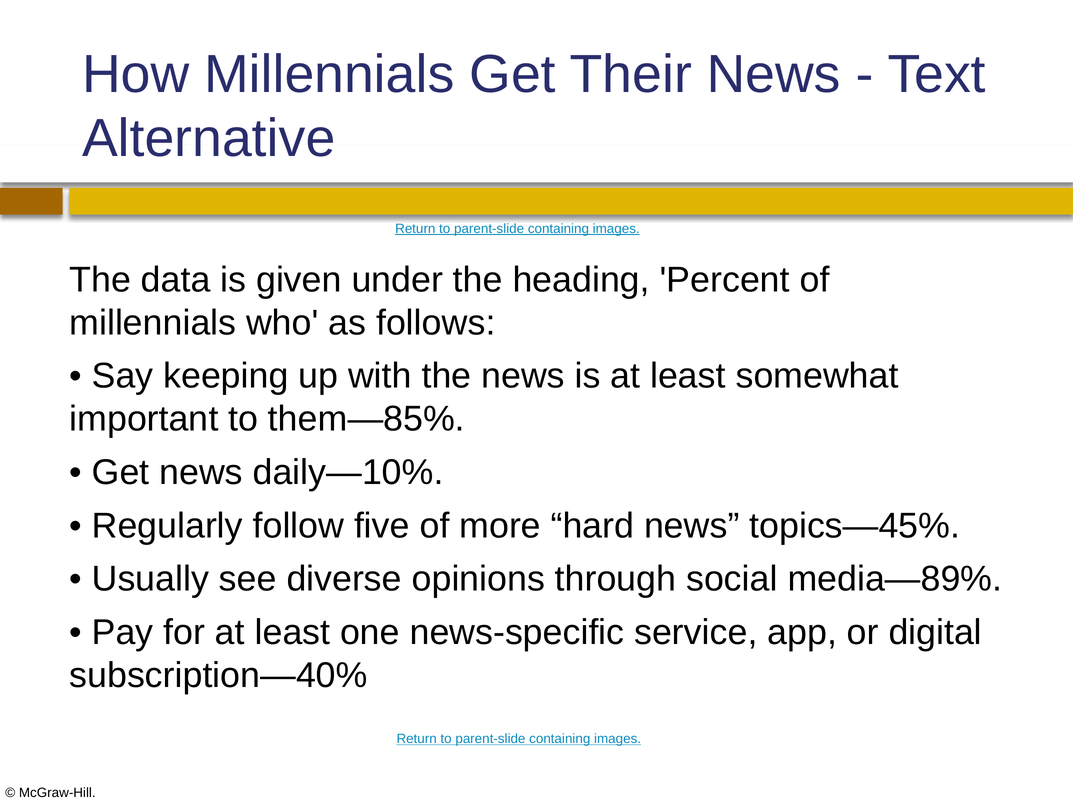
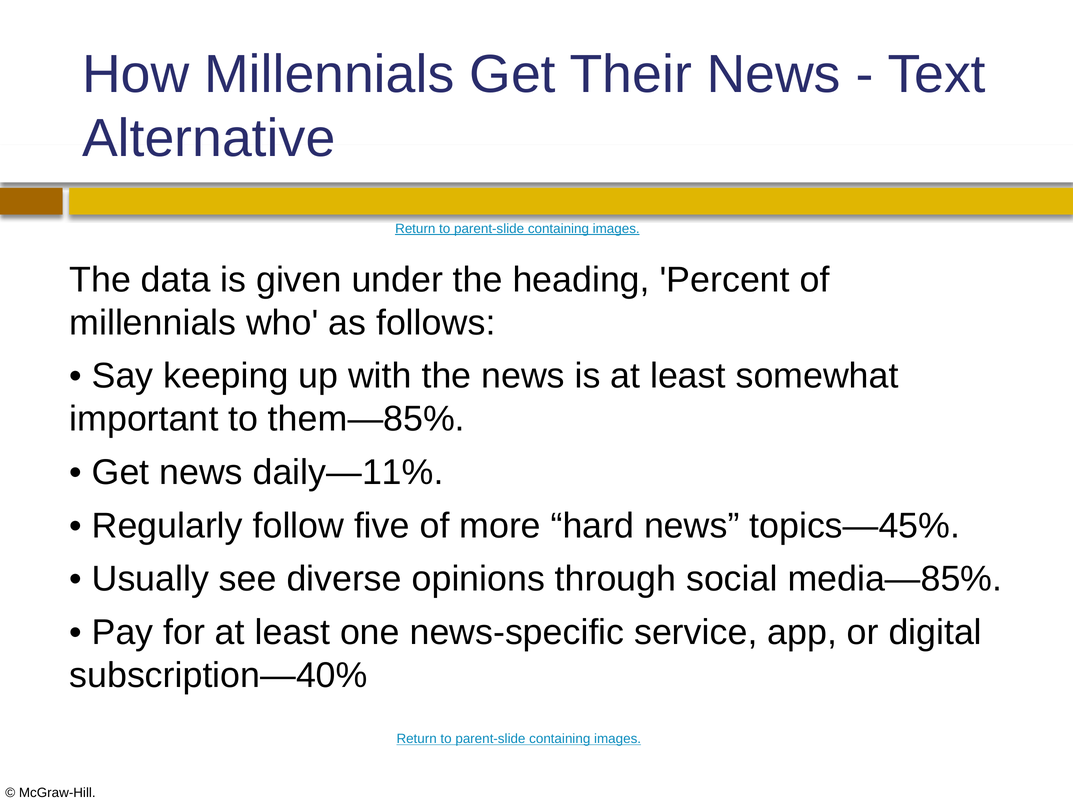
daily—10%: daily—10% -> daily—11%
media—89%: media—89% -> media—85%
